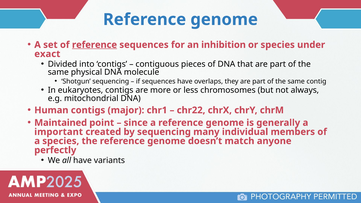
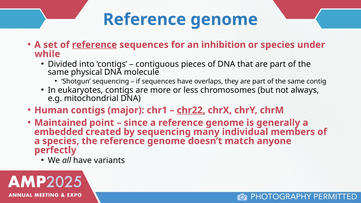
exact: exact -> while
chr22 underline: none -> present
important: important -> embedded
